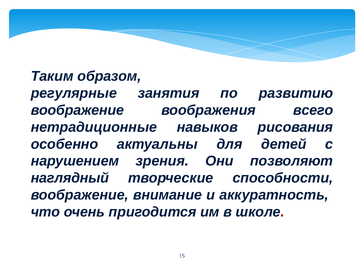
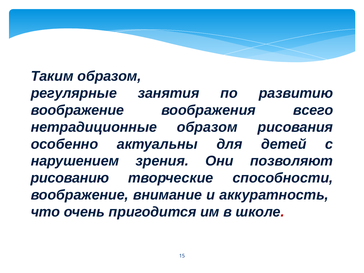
нетрадиционные навыков: навыков -> образом
наглядный: наглядный -> рисованию
